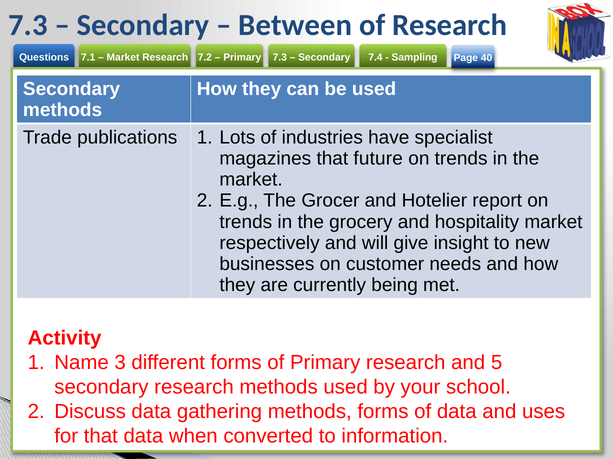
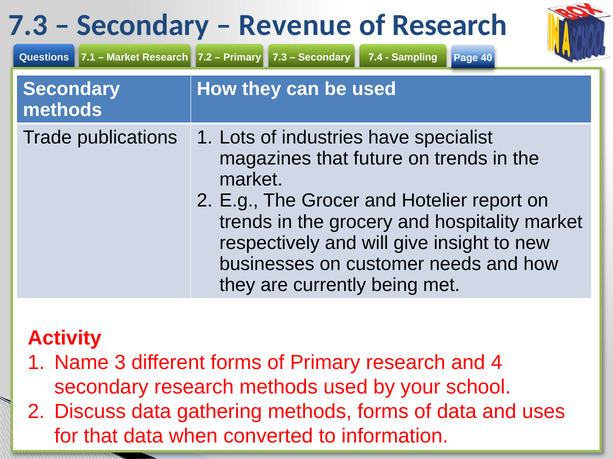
Between: Between -> Revenue
5: 5 -> 4
